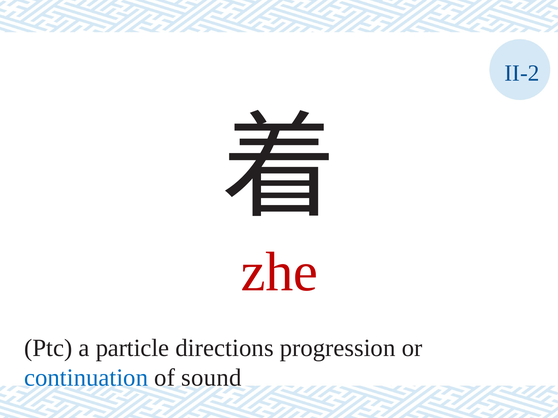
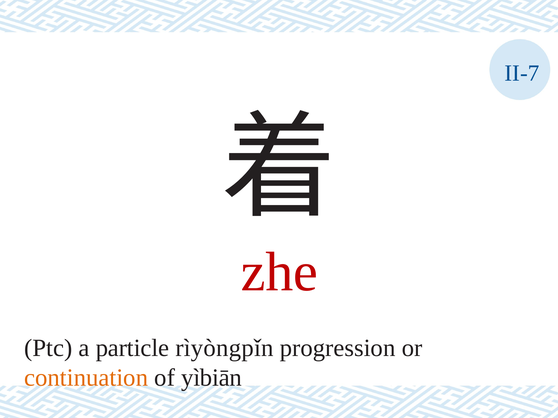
II-2: II-2 -> II-7
directions: directions -> rìyòngpǐn
continuation colour: blue -> orange
sound: sound -> yìbiān
